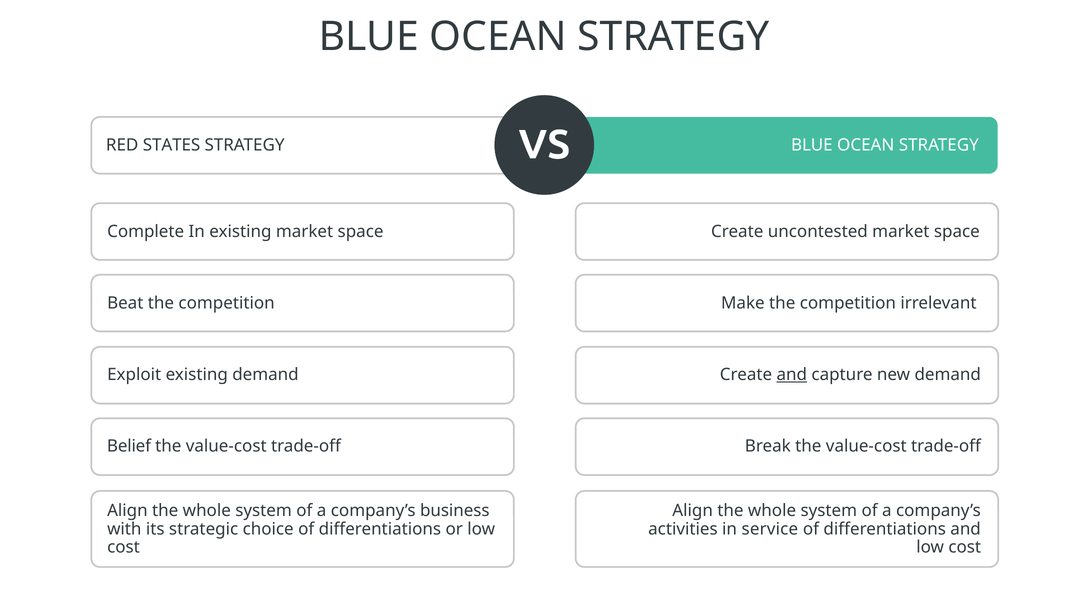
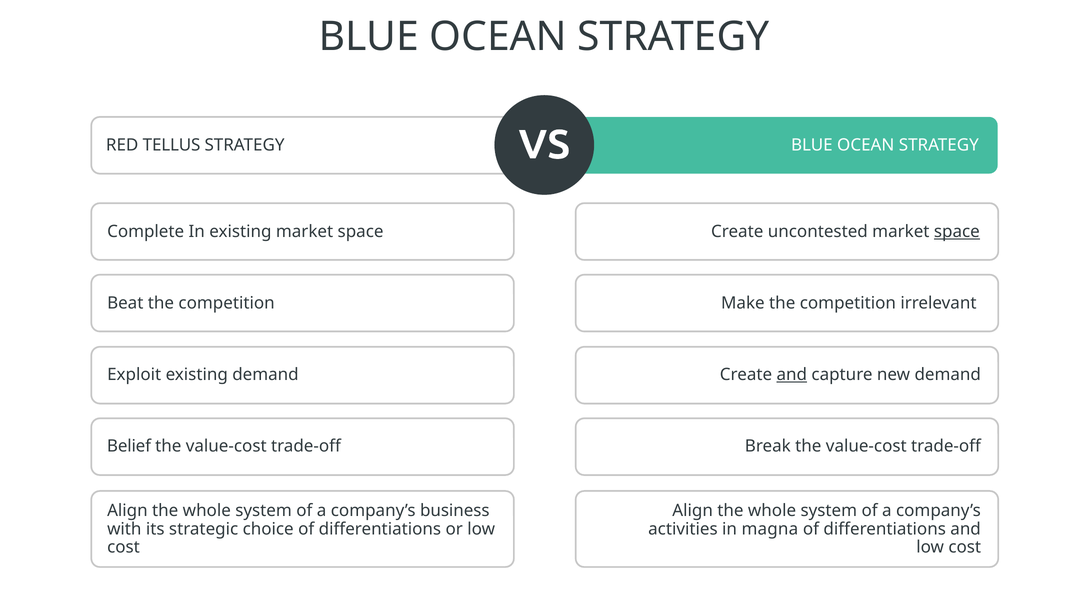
STATES: STATES -> TELLUS
space at (957, 232) underline: none -> present
service: service -> magna
